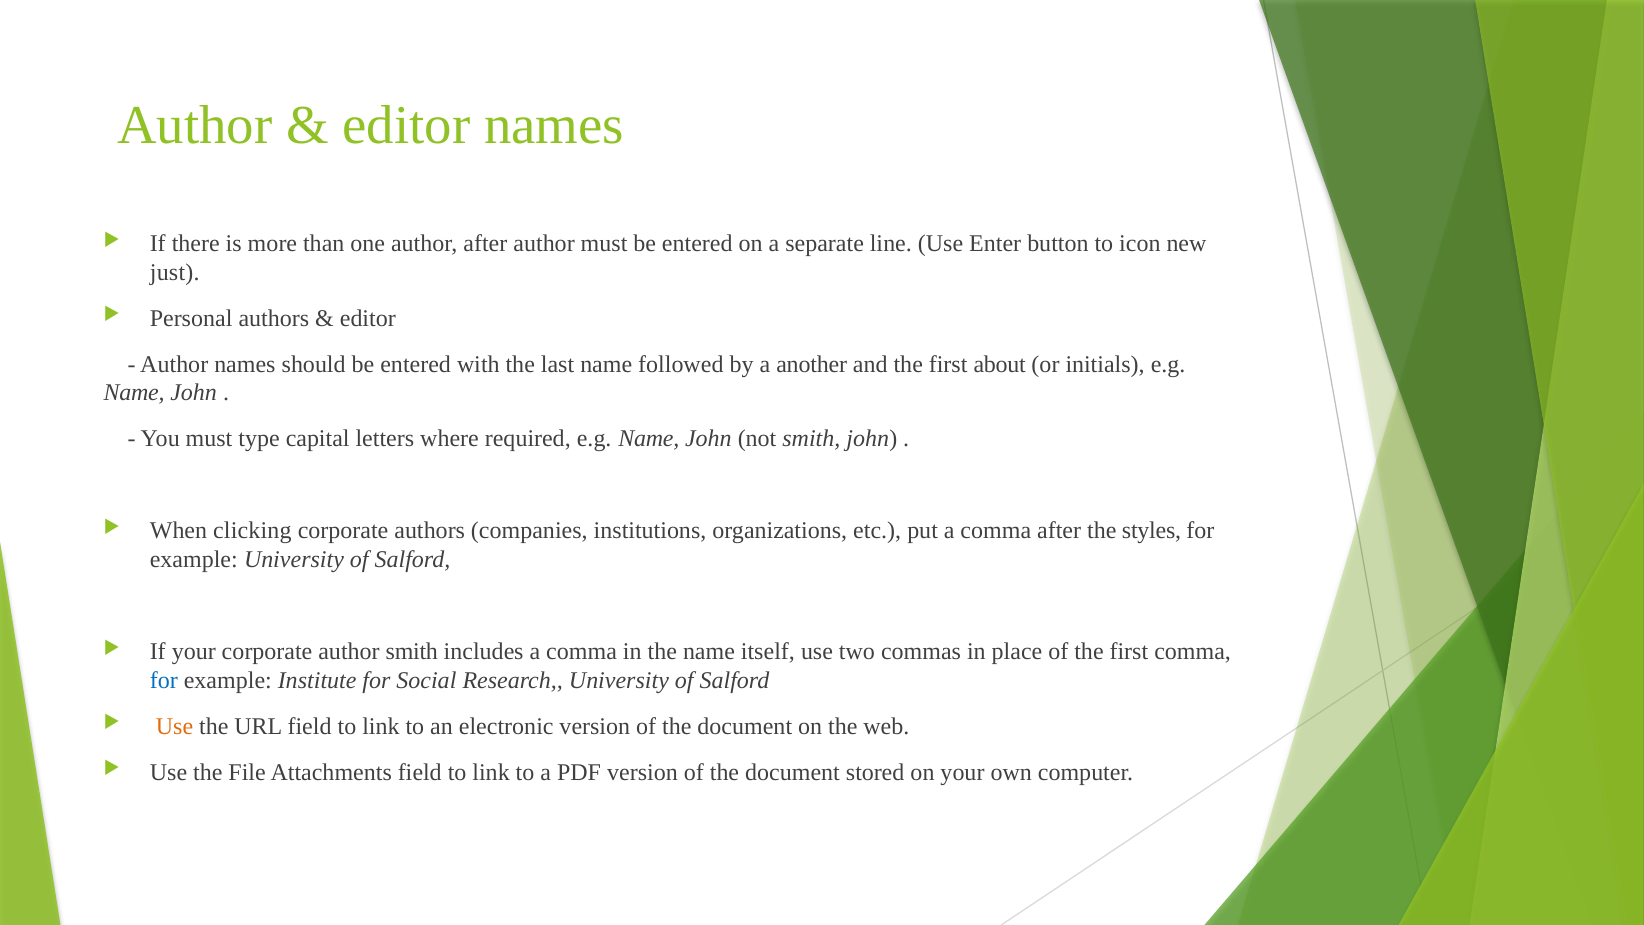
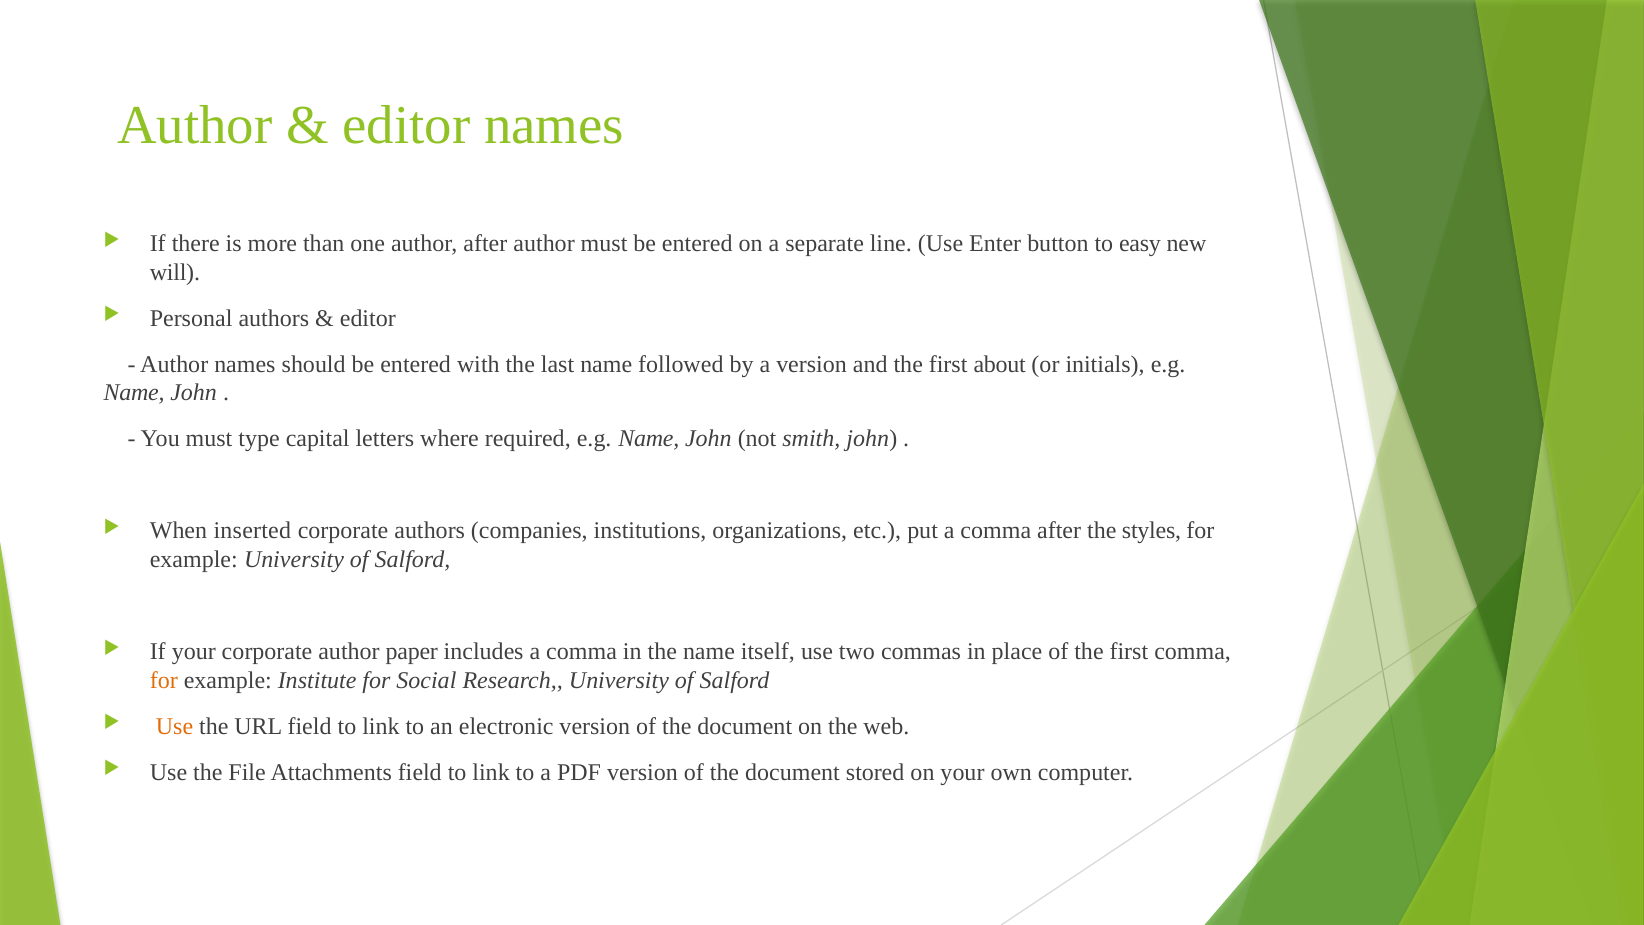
icon: icon -> easy
just: just -> will
a another: another -> version
clicking: clicking -> inserted
author smith: smith -> paper
for at (164, 680) colour: blue -> orange
